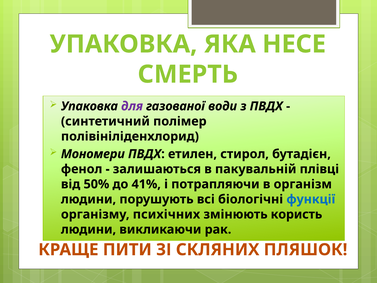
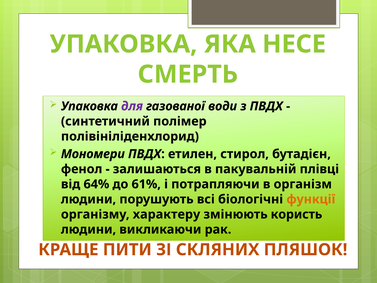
50%: 50% -> 64%
41%: 41% -> 61%
функції colour: blue -> orange
психічних: психічних -> характеру
